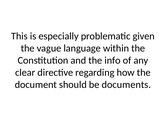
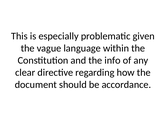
documents: documents -> accordance
